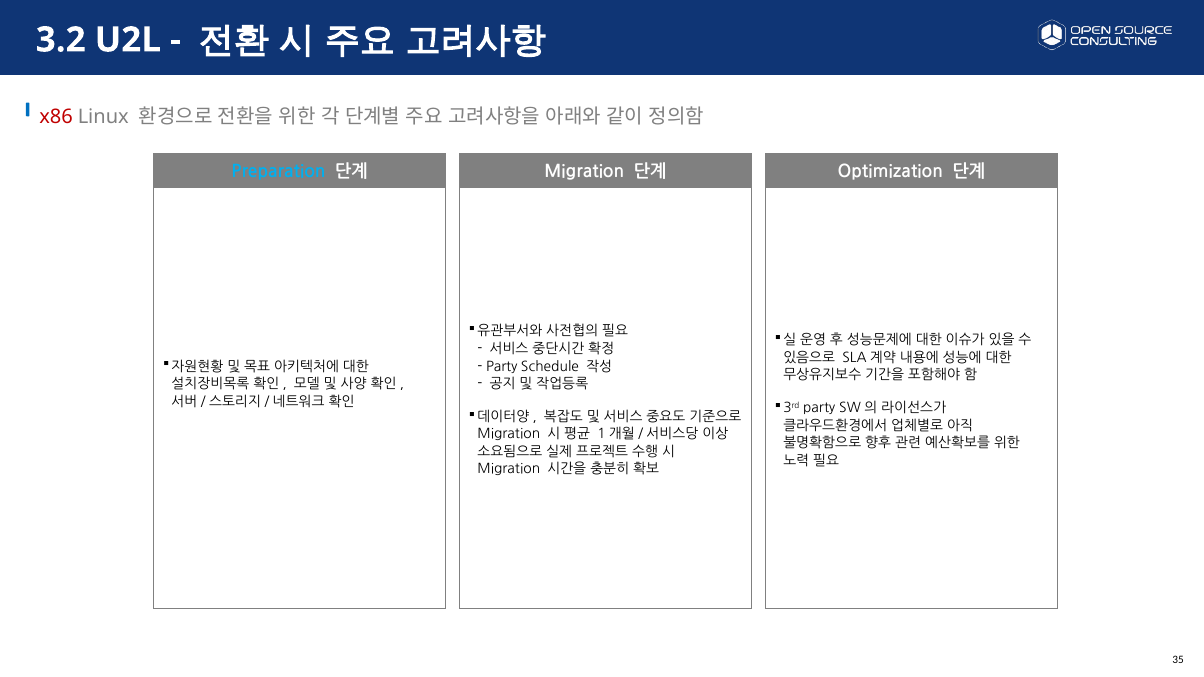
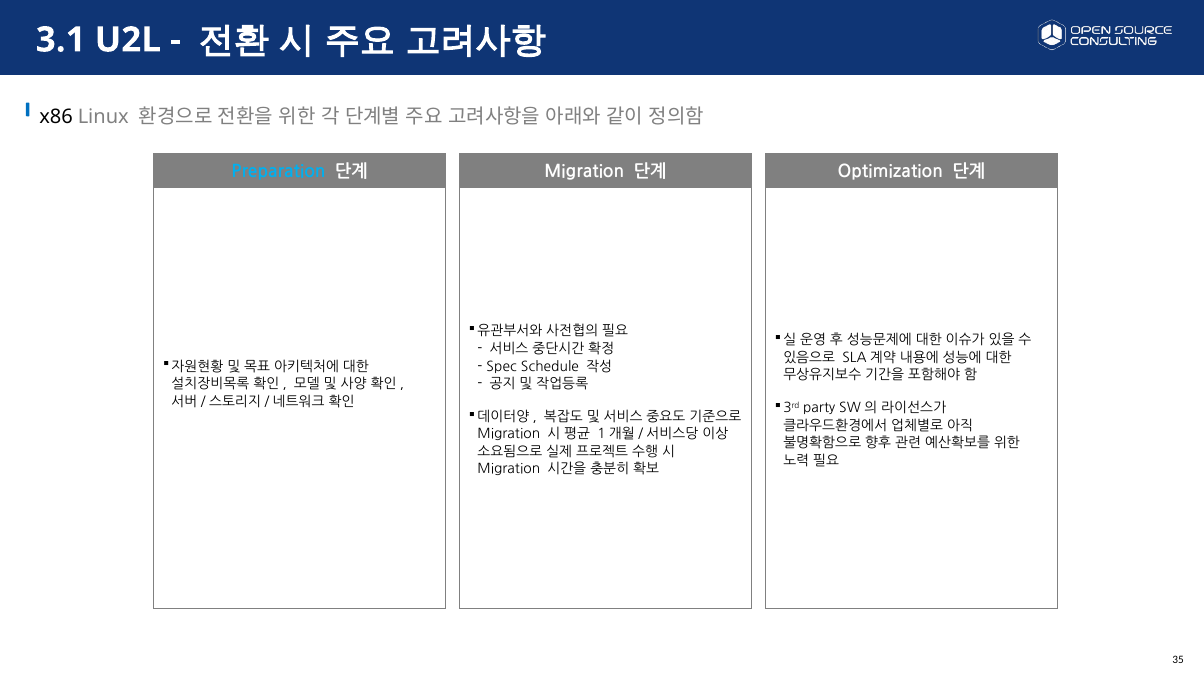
3.2: 3.2 -> 3.1
x86 colour: red -> black
Party at (502, 367): Party -> Spec
